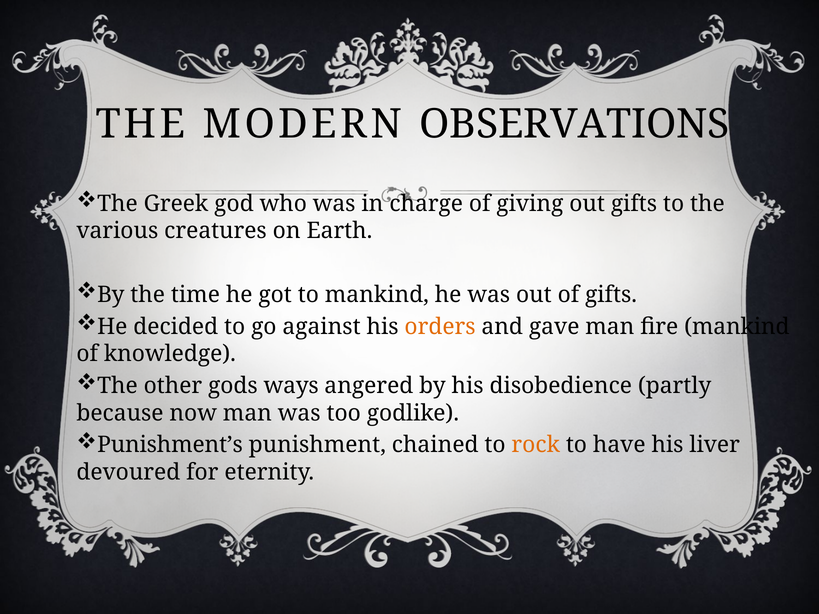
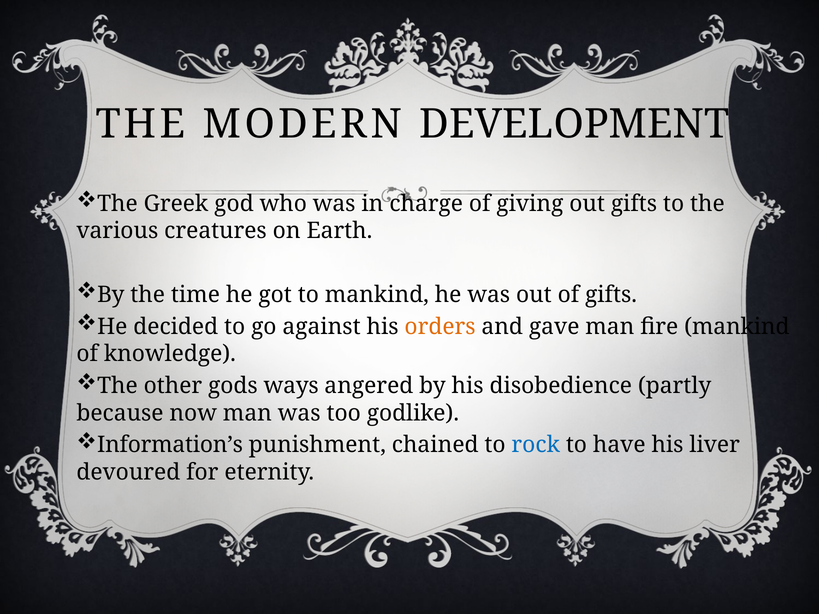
OBSERVATIONS: OBSERVATIONS -> DEVELOPMENT
Punishment’s: Punishment’s -> Information’s
rock colour: orange -> blue
